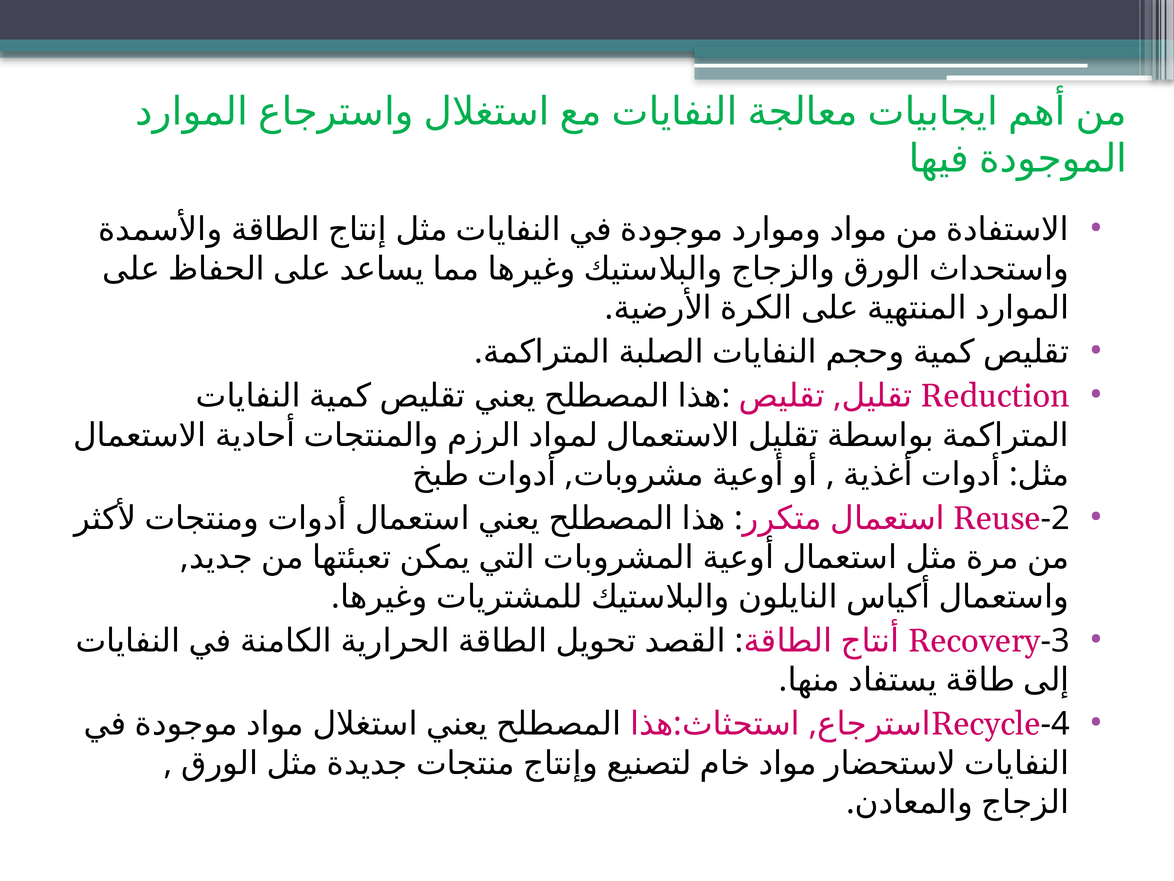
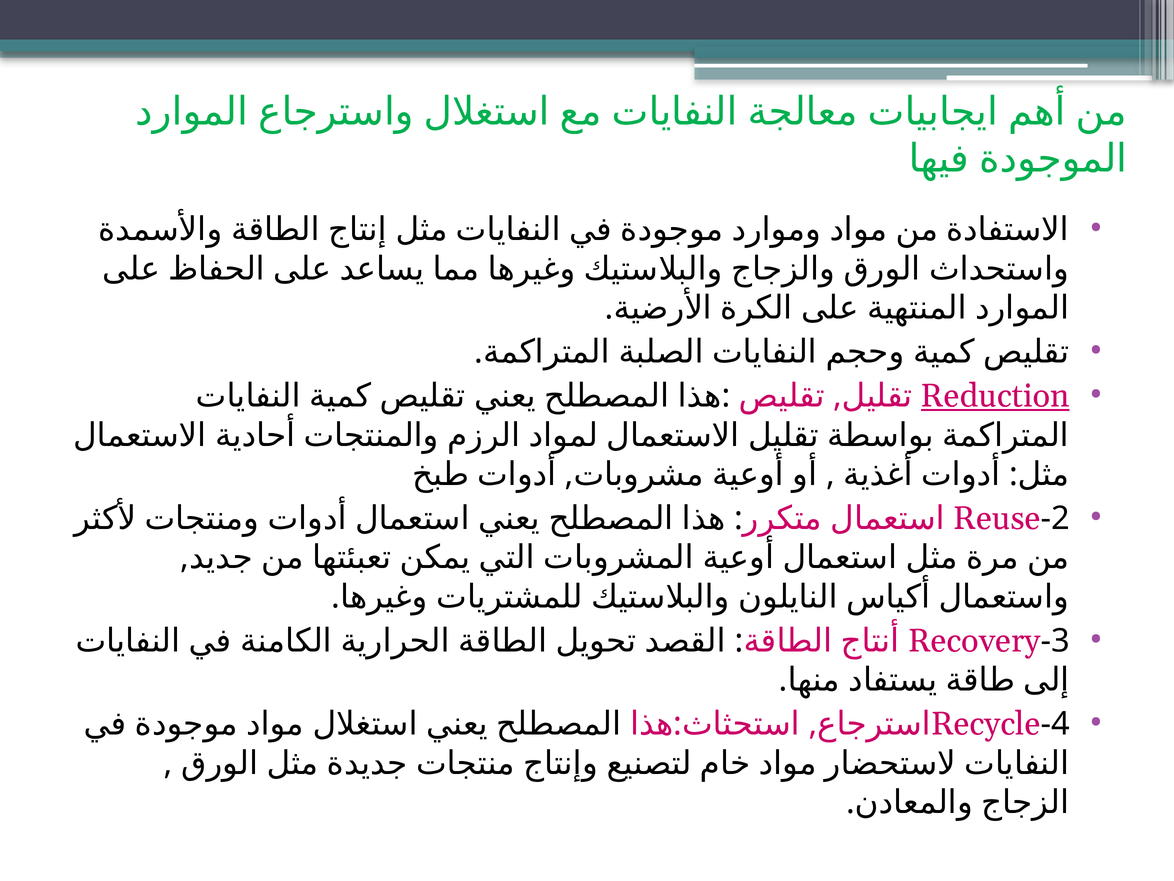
Reduction underline: none -> present
